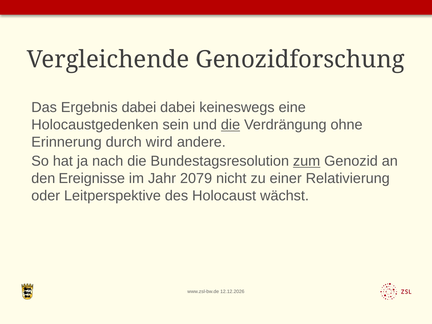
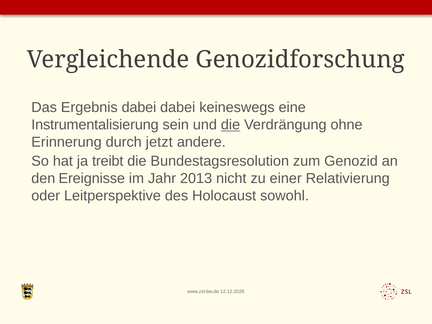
Holocaustgedenken: Holocaustgedenken -> Instrumentalisierung
wird: wird -> jetzt
nach: nach -> treibt
zum underline: present -> none
2079: 2079 -> 2013
wächst: wächst -> sowohl
